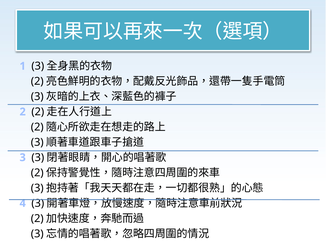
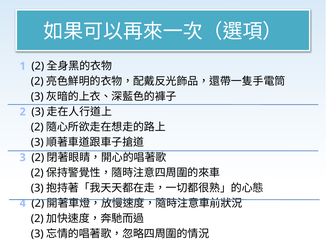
1 3: 3 -> 2
2 2: 2 -> 3
3 3: 3 -> 2
4 3: 3 -> 2
